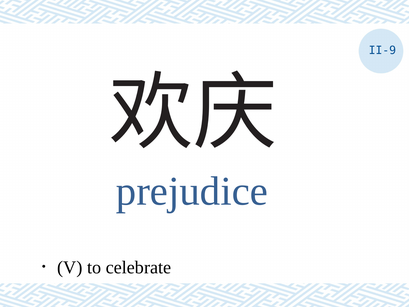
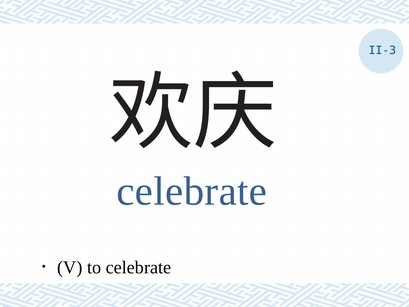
II-9: II-9 -> II-3
prejudice at (192, 191): prejudice -> celebrate
